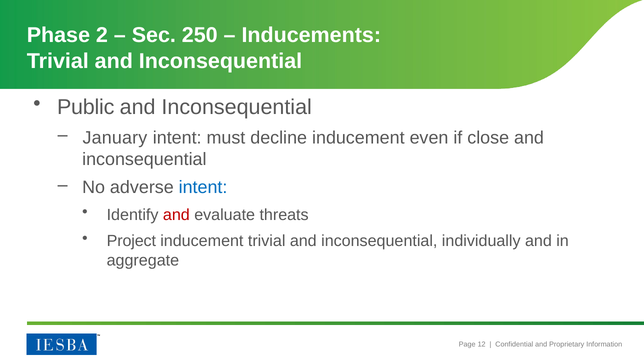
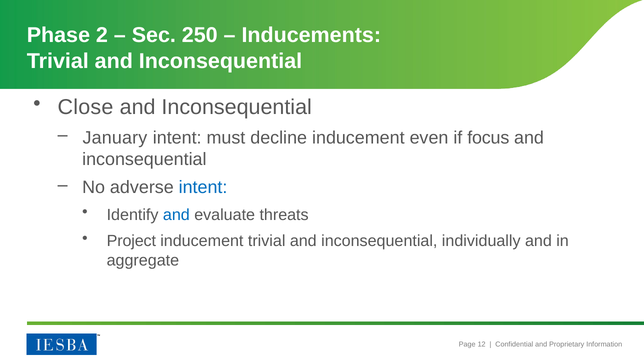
Public: Public -> Close
close: close -> focus
and at (176, 215) colour: red -> blue
